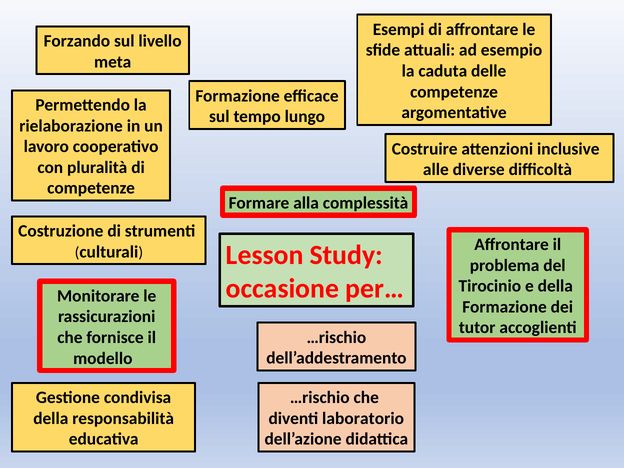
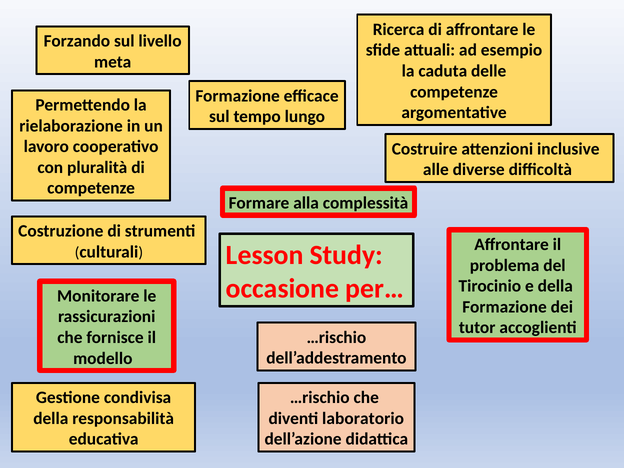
Esempi: Esempi -> Ricerca
